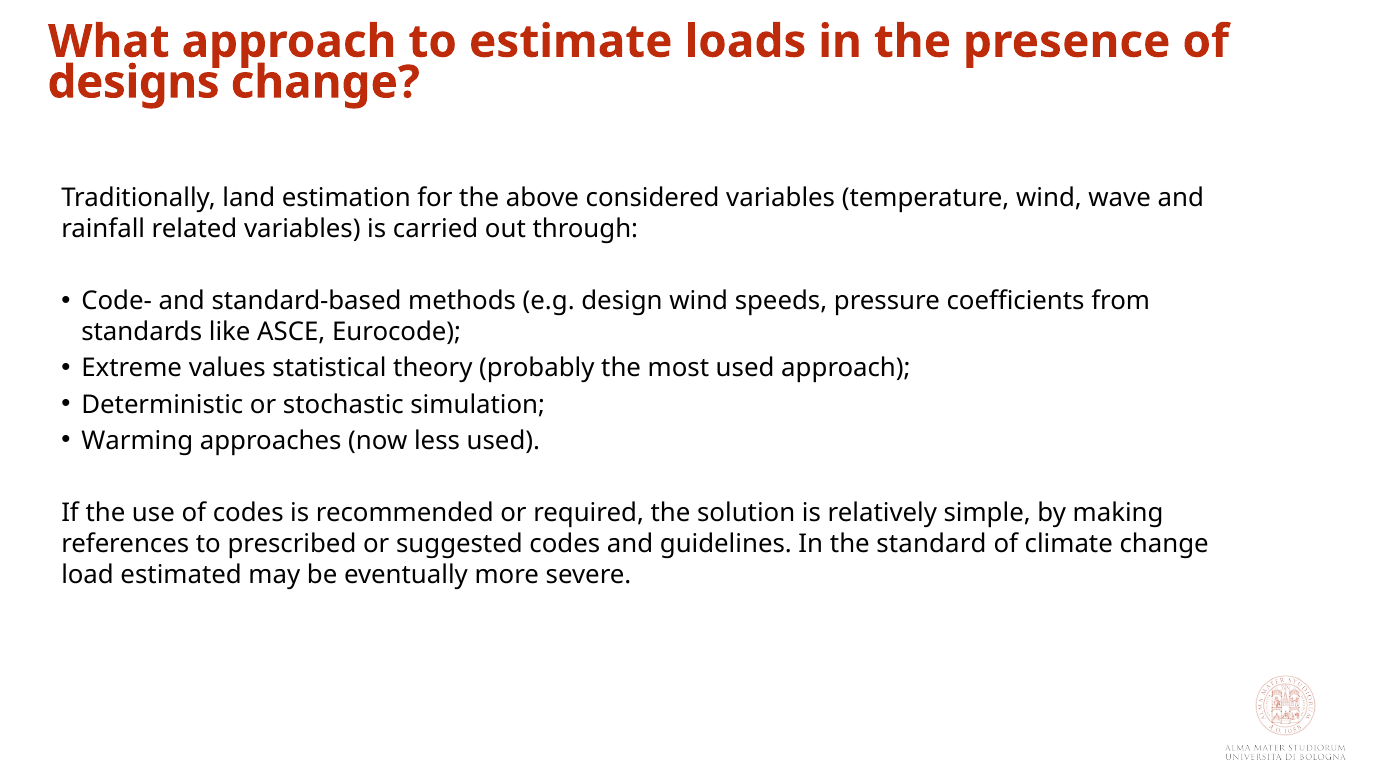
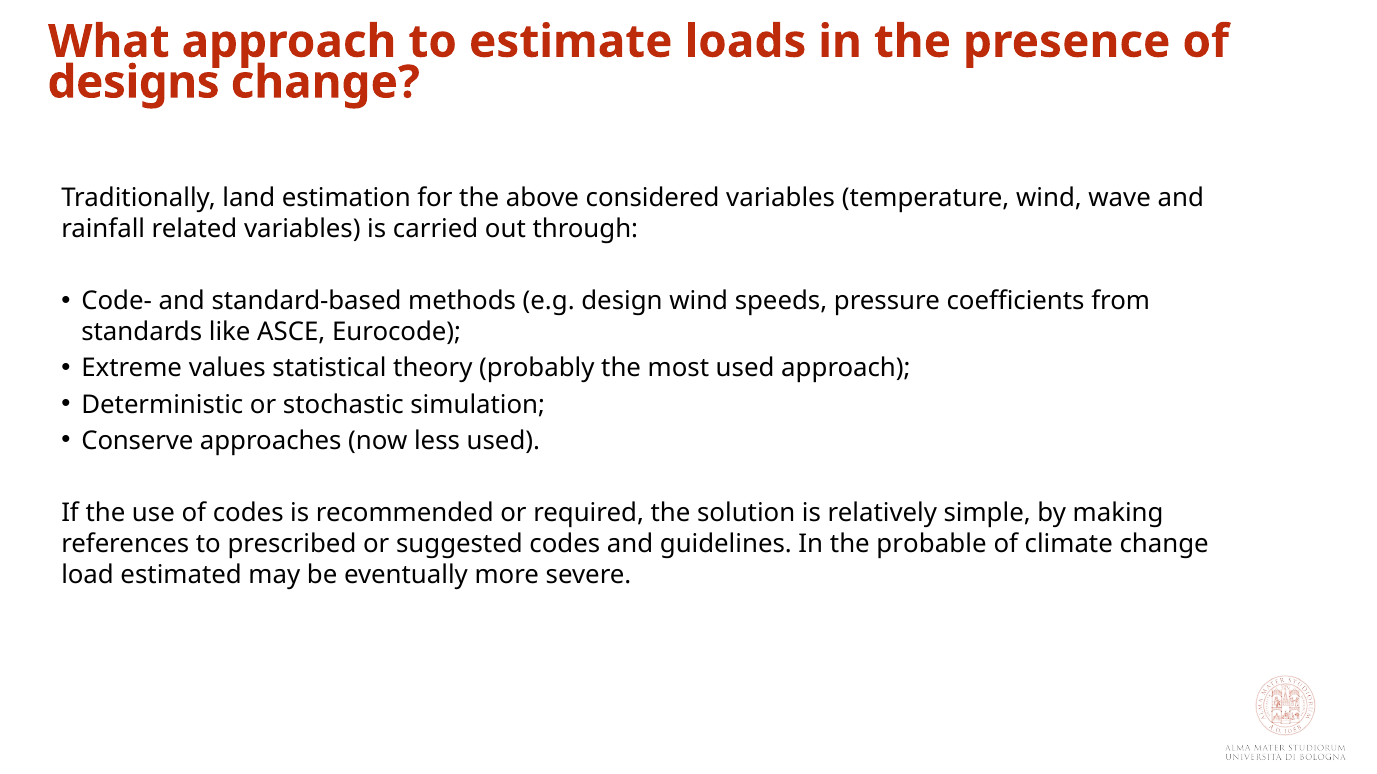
Warming: Warming -> Conserve
standard: standard -> probable
